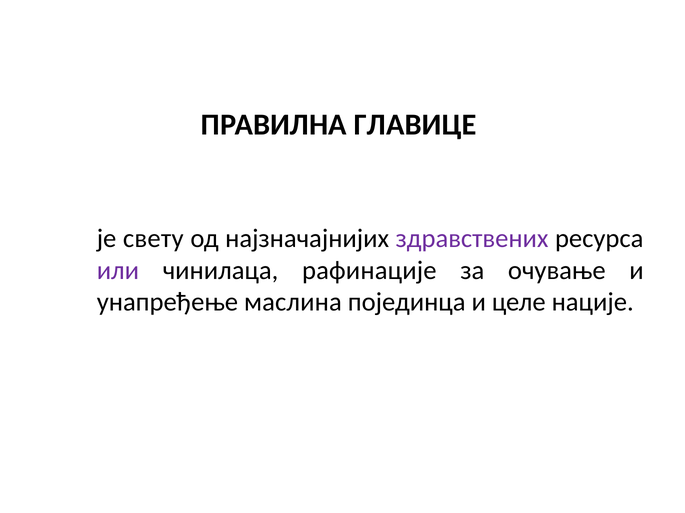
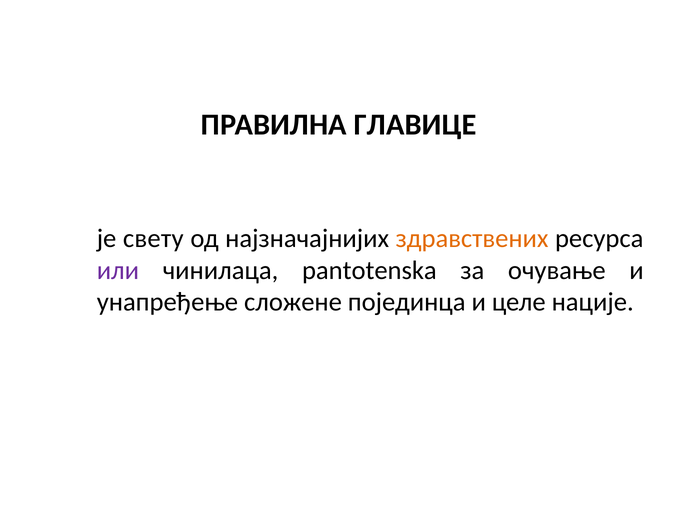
здравствених colour: purple -> orange
рафинације: рафинације -> pantotenska
маслина: маслина -> сложене
